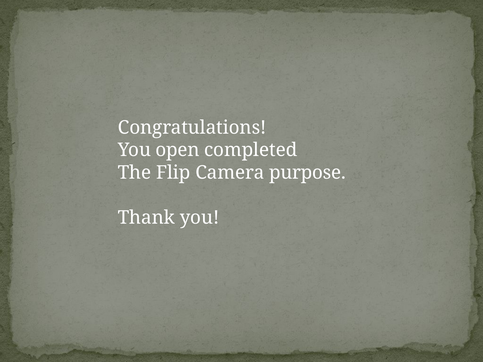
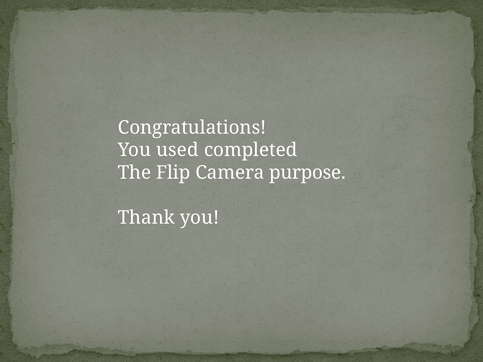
open: open -> used
